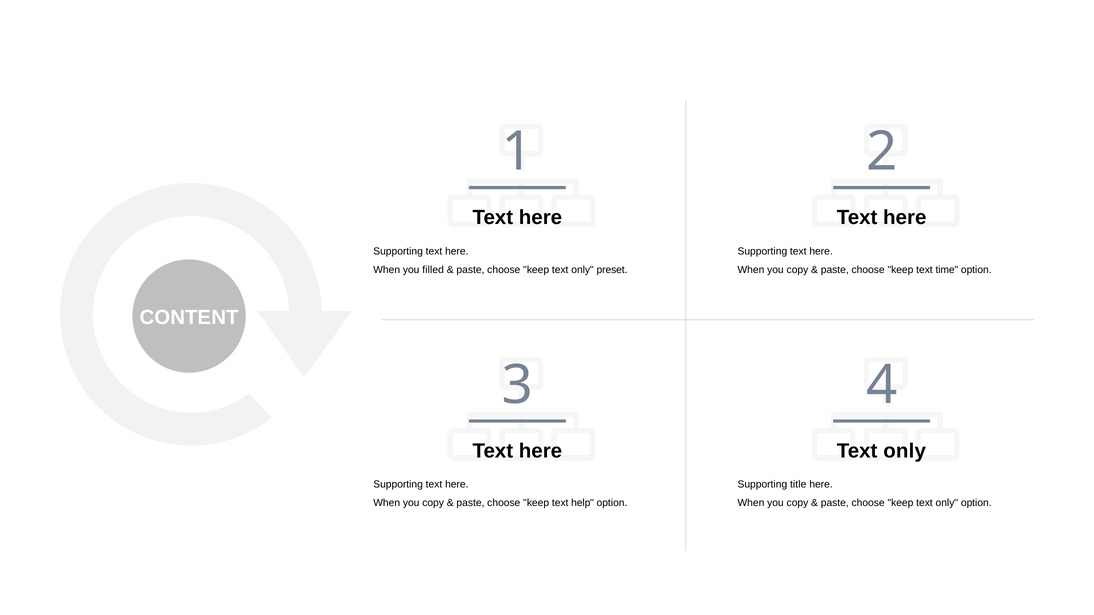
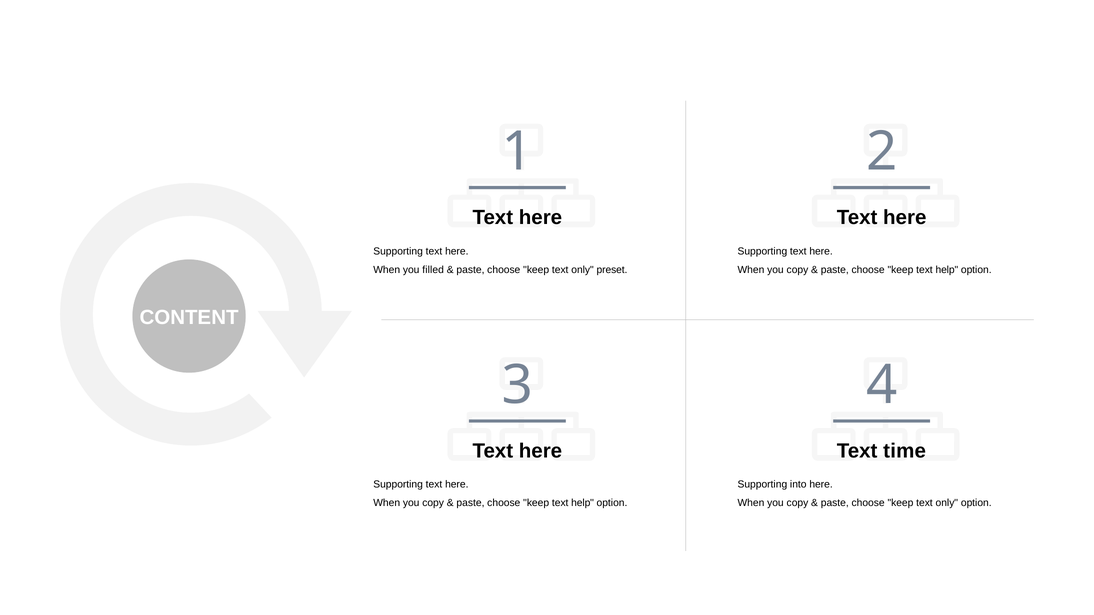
time at (947, 270): time -> help
only at (905, 451): only -> time
title: title -> into
